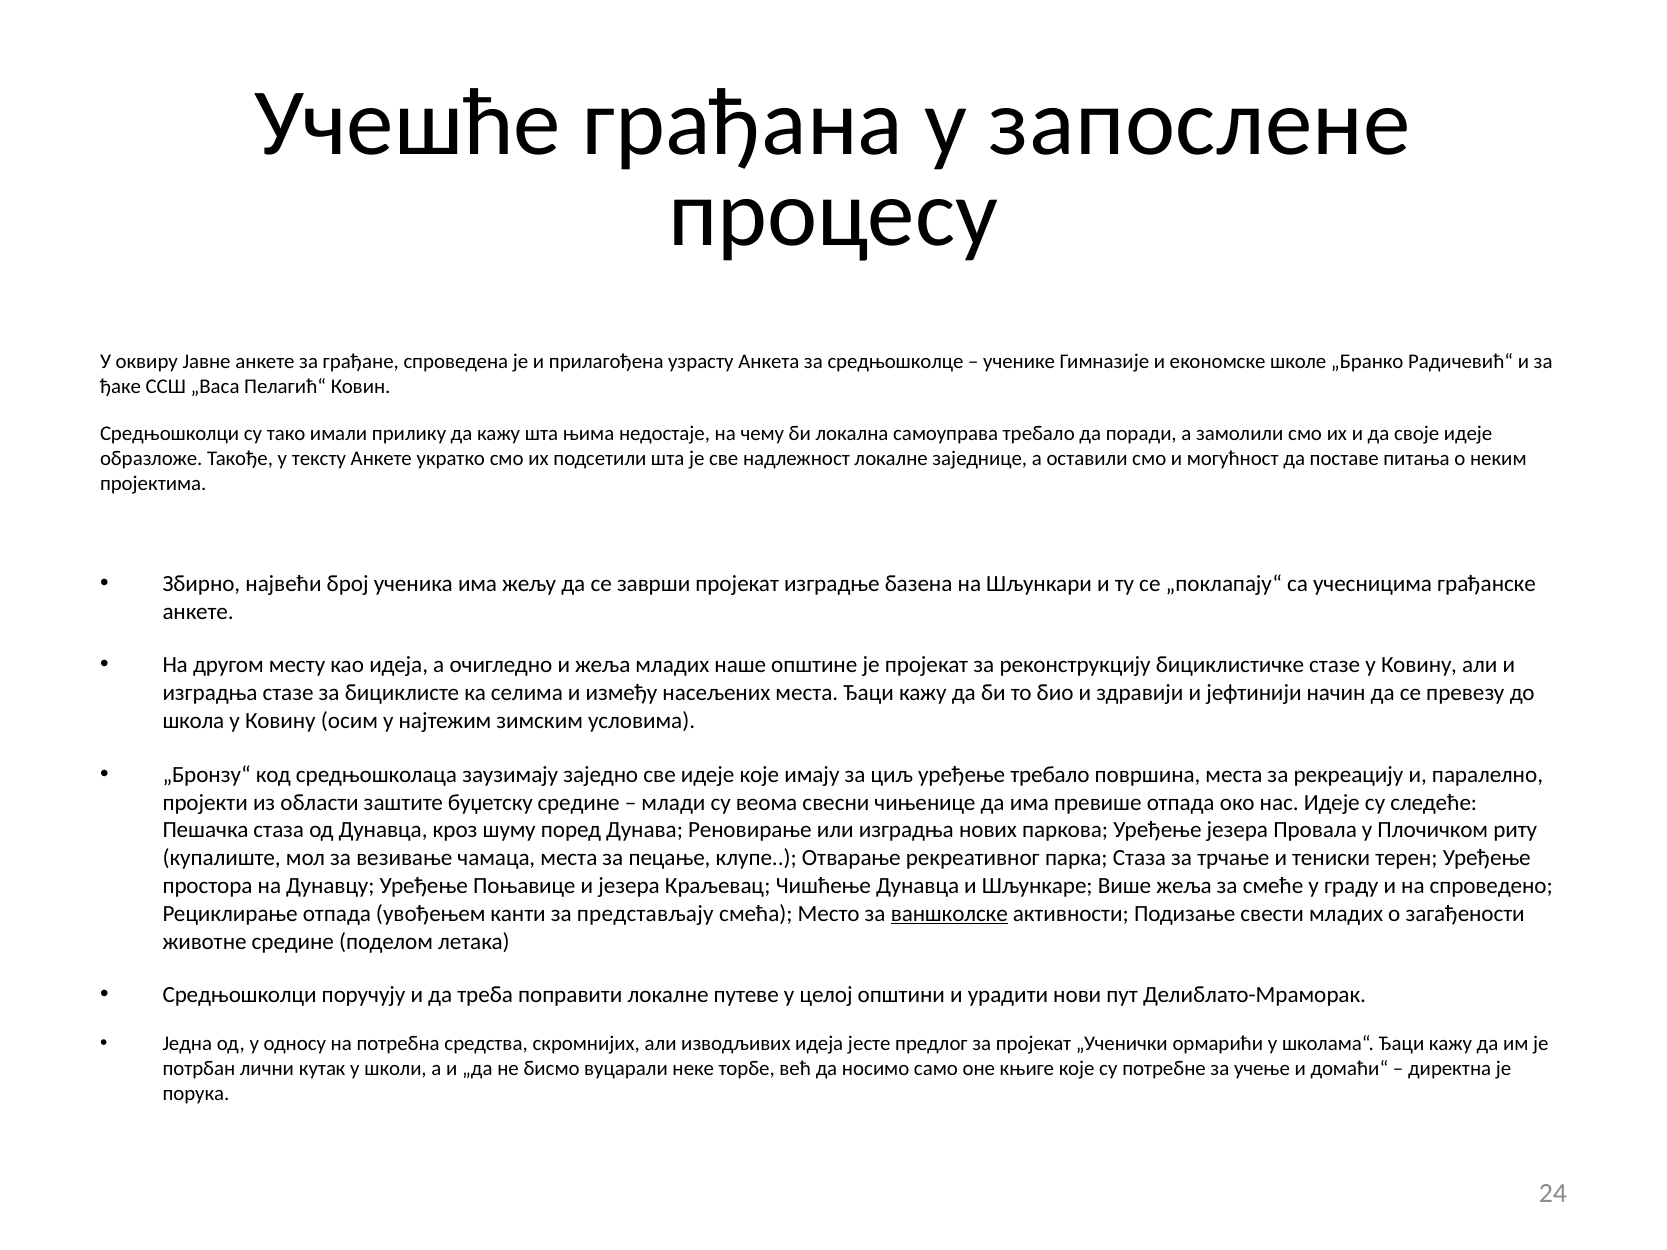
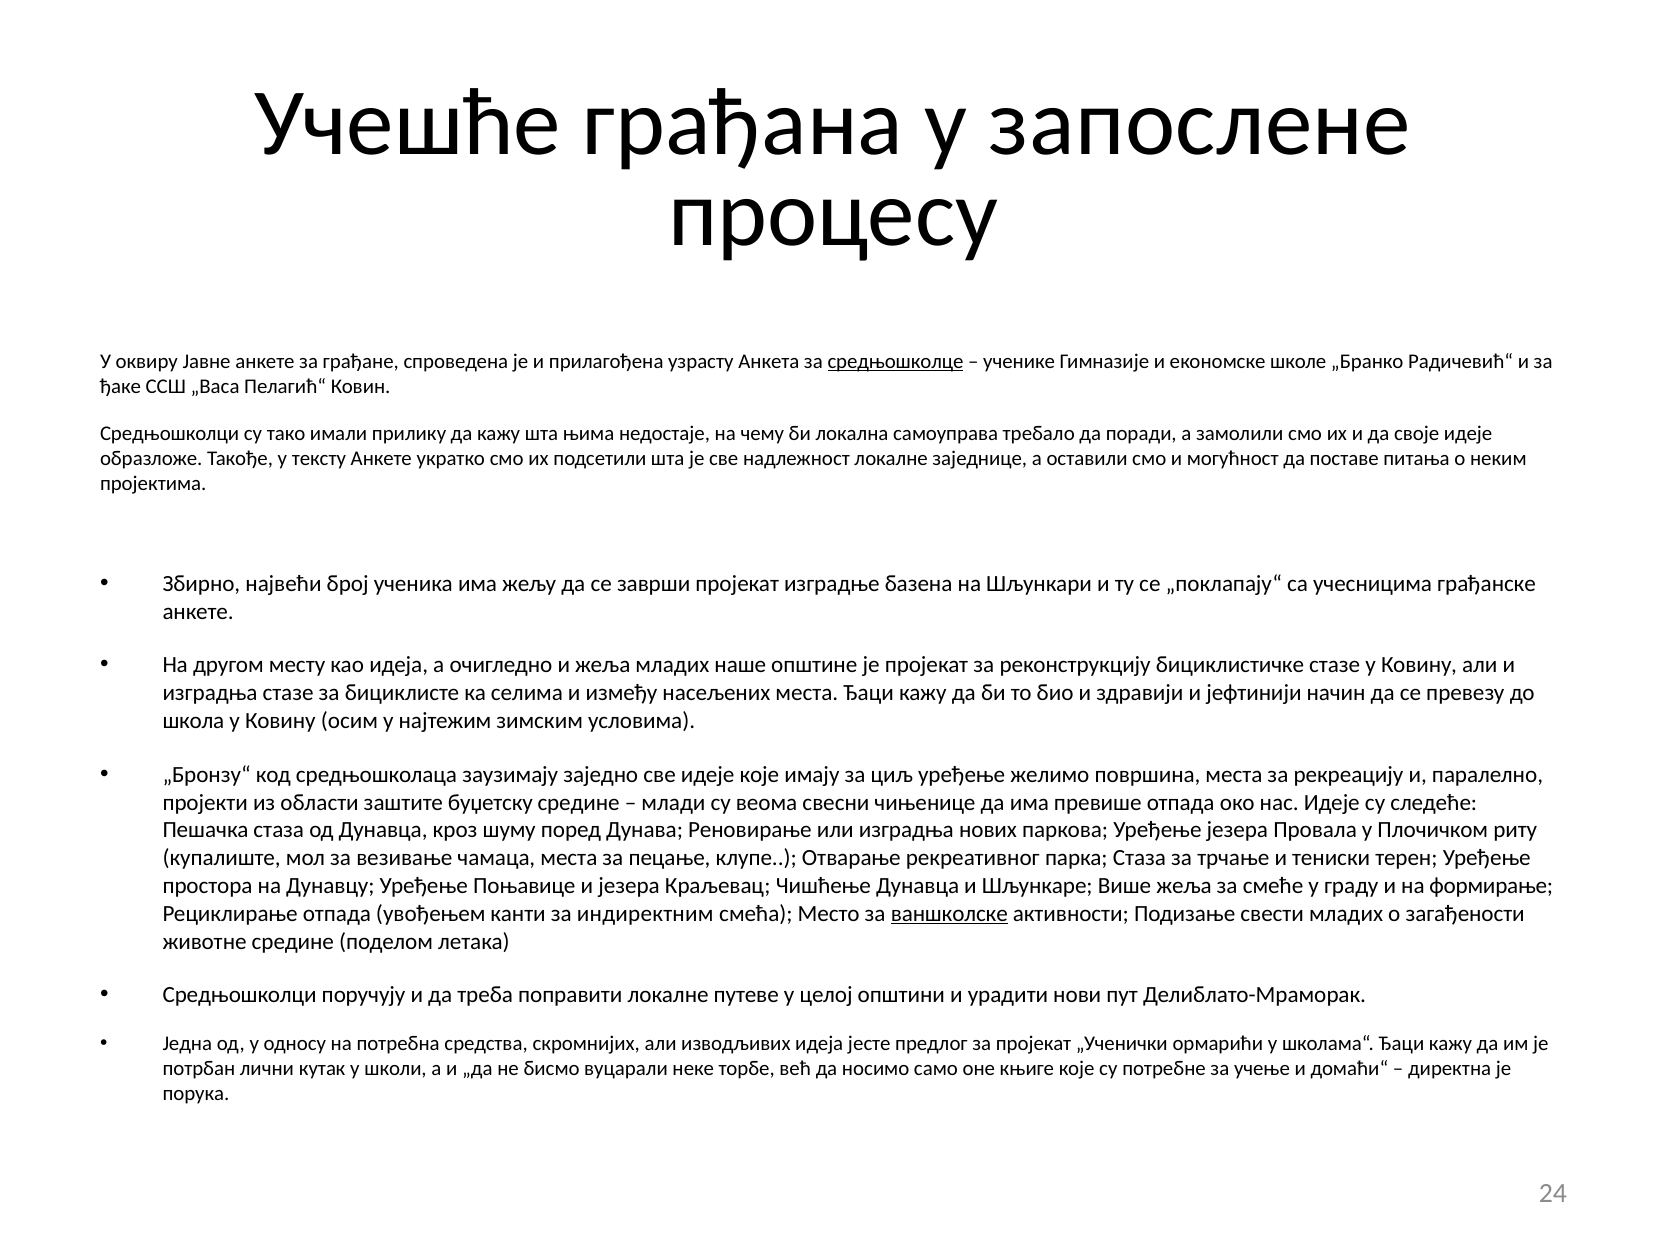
средњошколце underline: none -> present
уређење требало: требало -> желимо
спроведено: спроведено -> формирање
представљају: представљају -> индиректним
